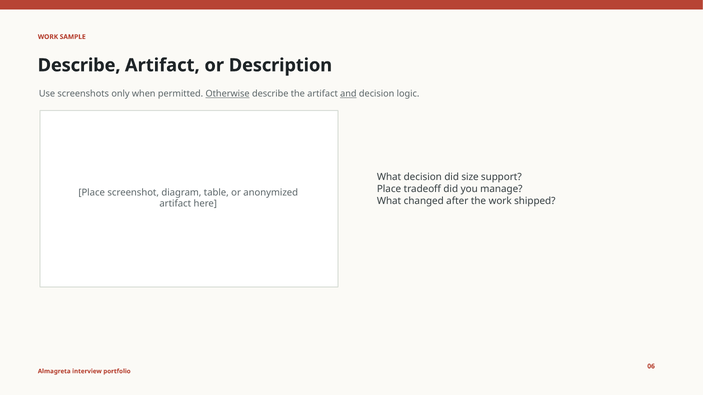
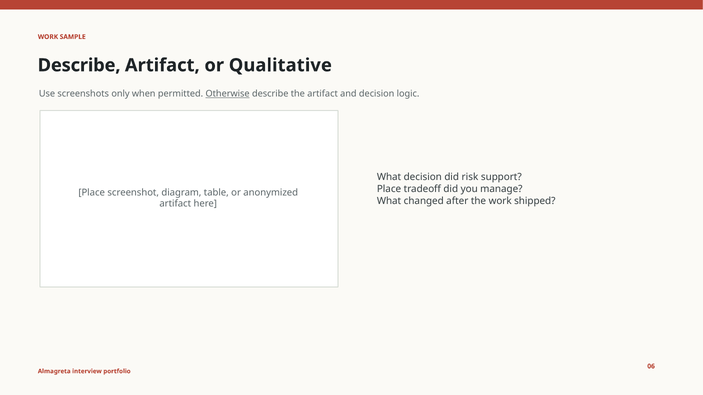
Description: Description -> Qualitative
and underline: present -> none
size: size -> risk
